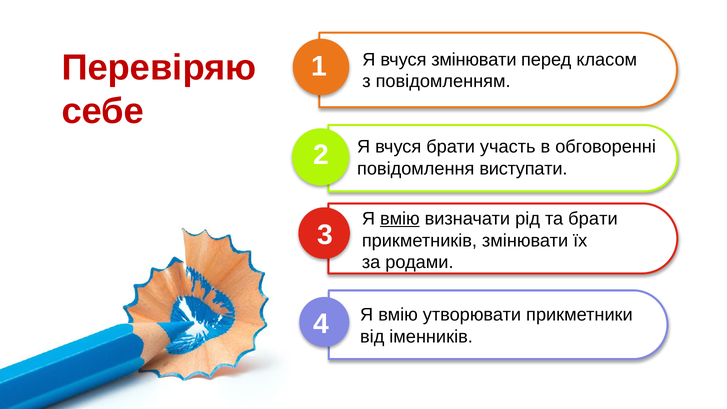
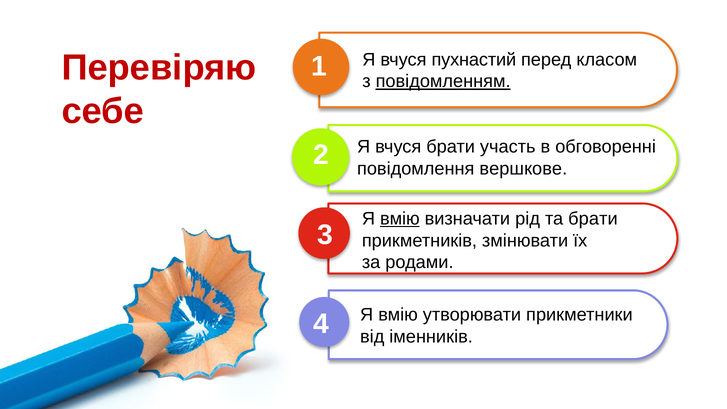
вчуся змінювати: змінювати -> пухнастий
повідомленням underline: none -> present
виступати: виступати -> вершкове
